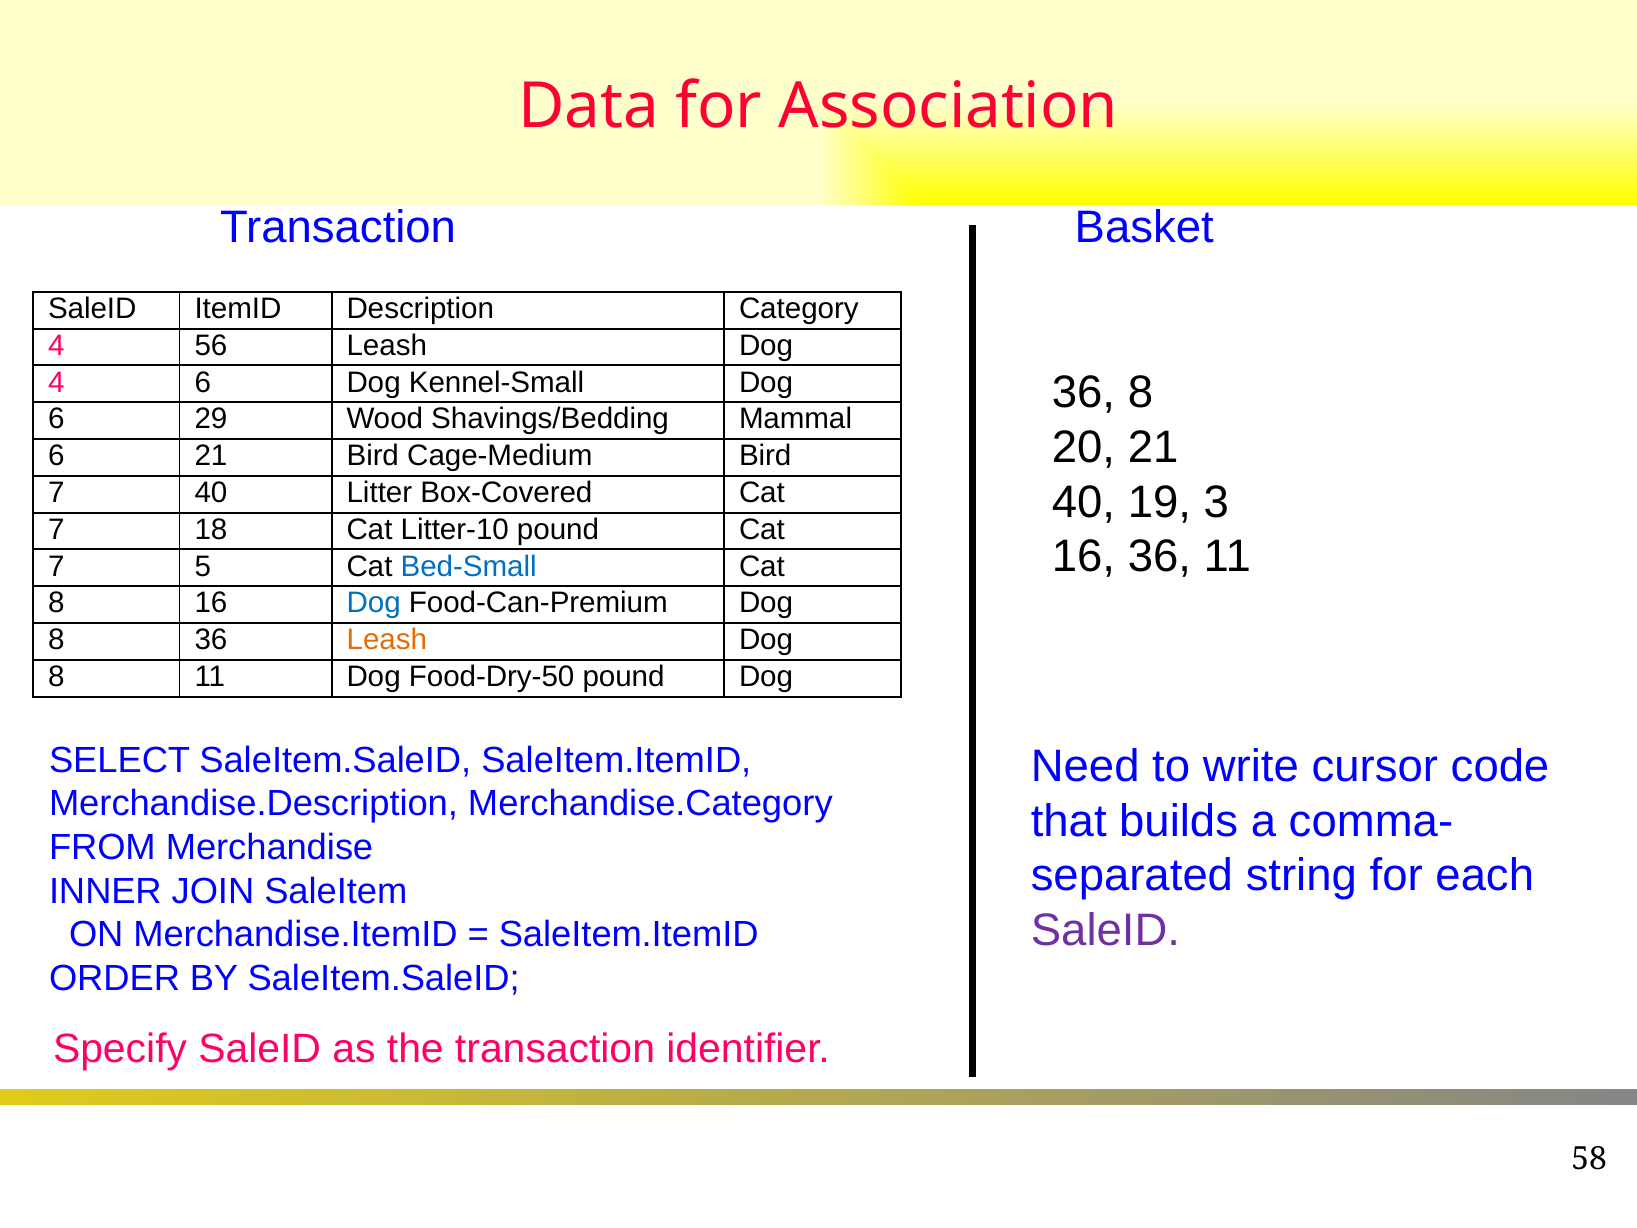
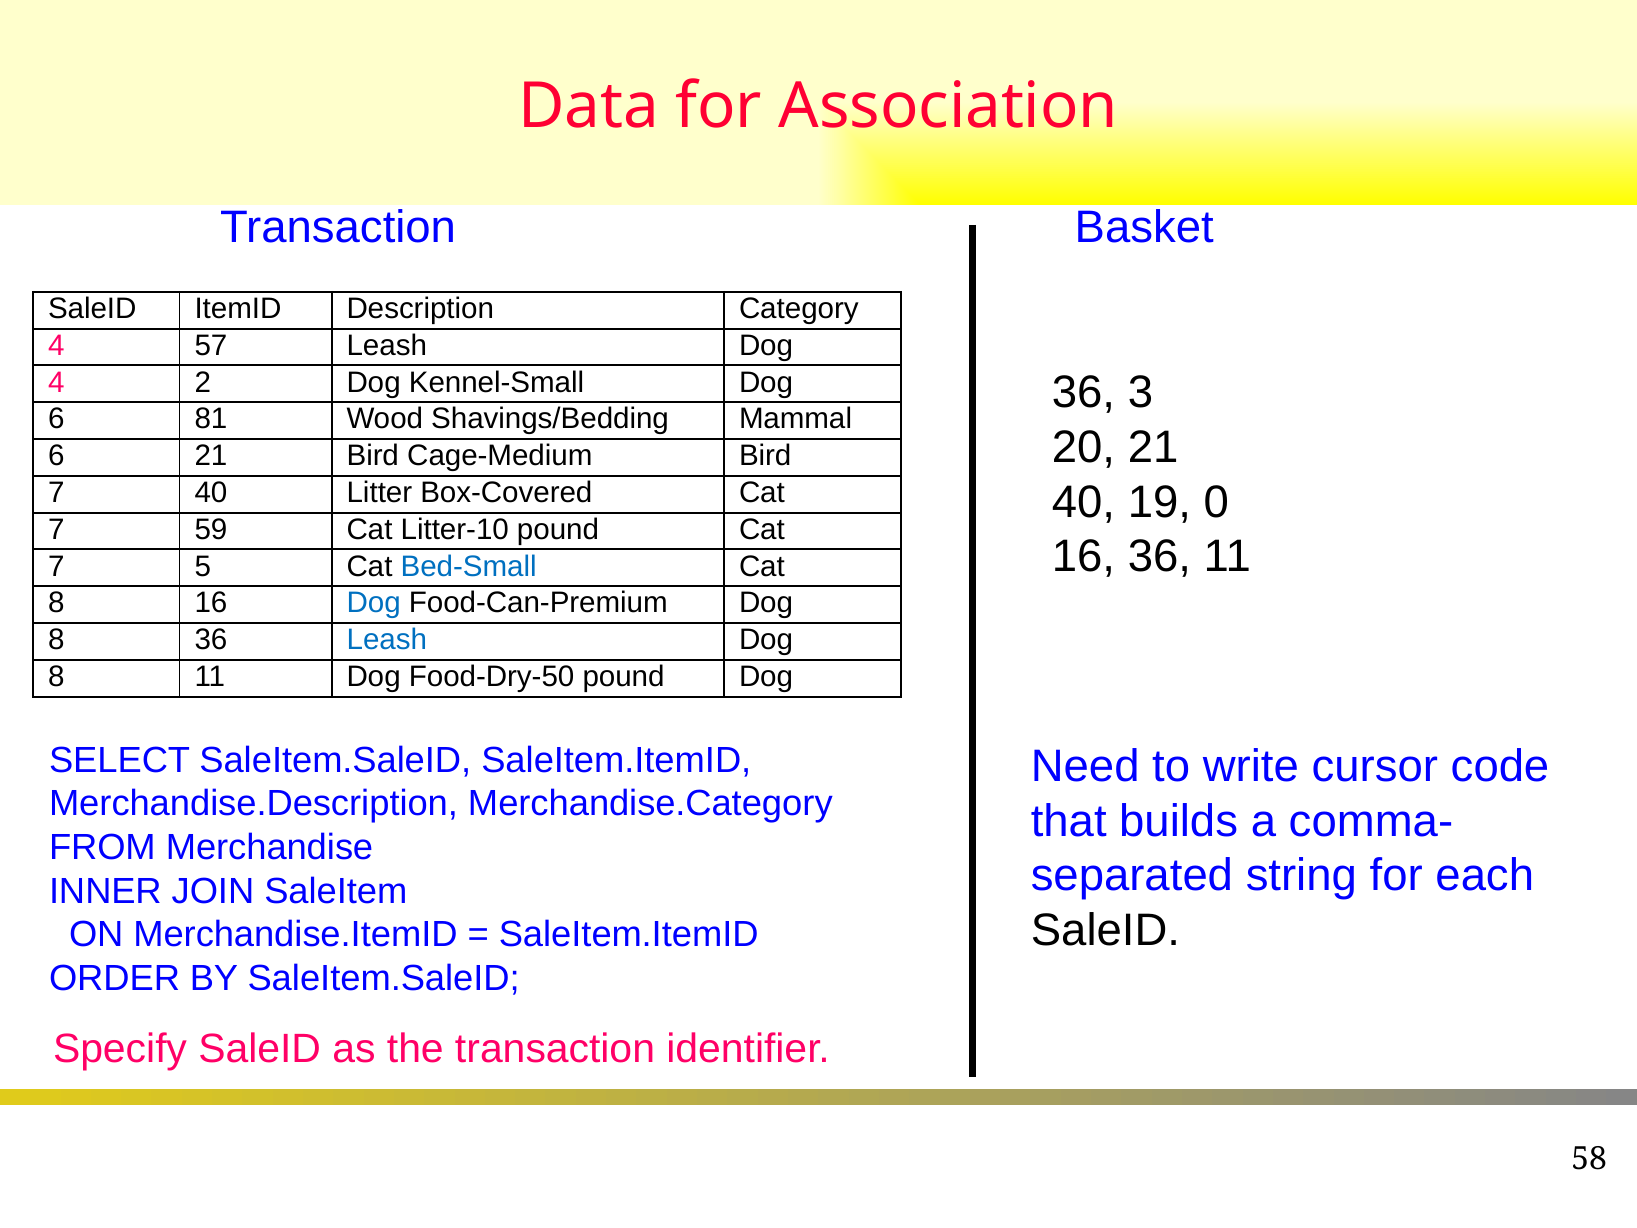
56: 56 -> 57
4 6: 6 -> 2
36 8: 8 -> 3
29: 29 -> 81
3: 3 -> 0
18: 18 -> 59
Leash at (387, 640) colour: orange -> blue
SaleID at (1105, 930) colour: purple -> black
